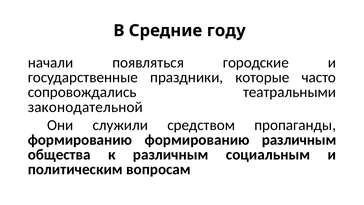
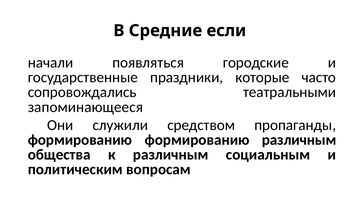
году: году -> если
законодательной: законодательной -> запоминающееся
